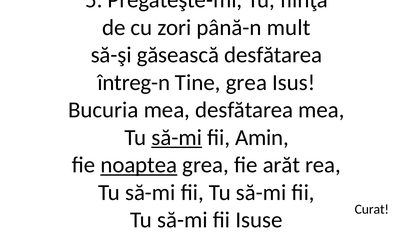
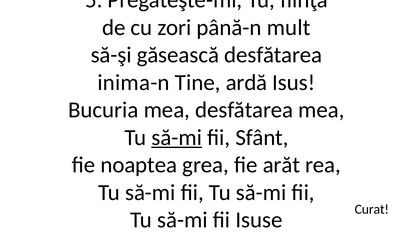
întreg-n: întreg-n -> inima-n
Tine grea: grea -> ardă
Amin: Amin -> Sfânt
noaptea underline: present -> none
